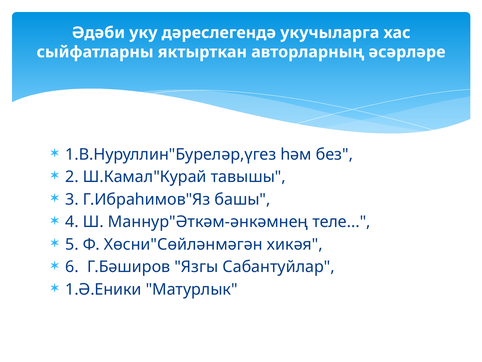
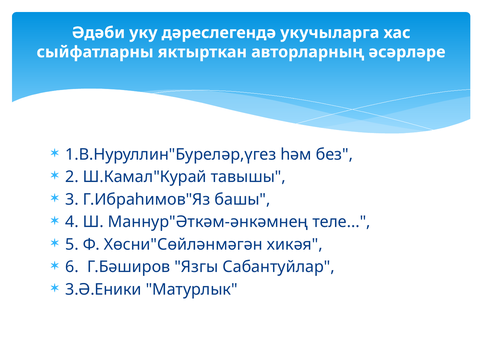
1.Ә.Еники: 1.Ә.Еники -> 3.Ә.Еники
